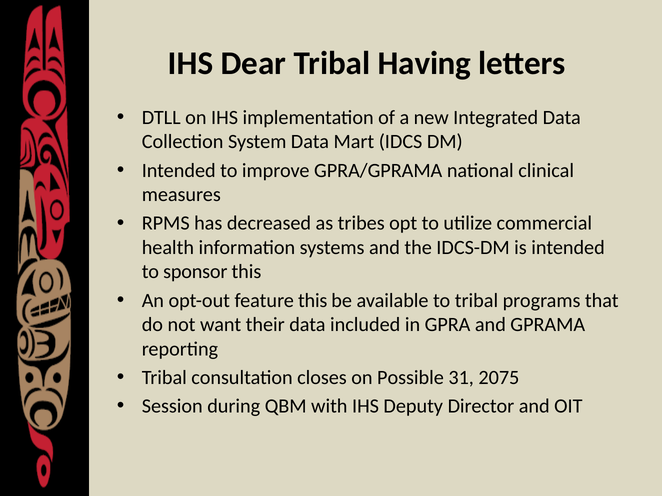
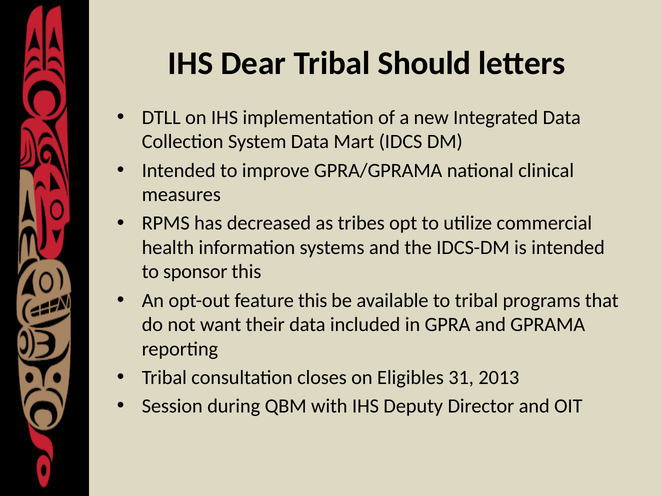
Having: Having -> Should
Possible: Possible -> Eligibles
2075: 2075 -> 2013
